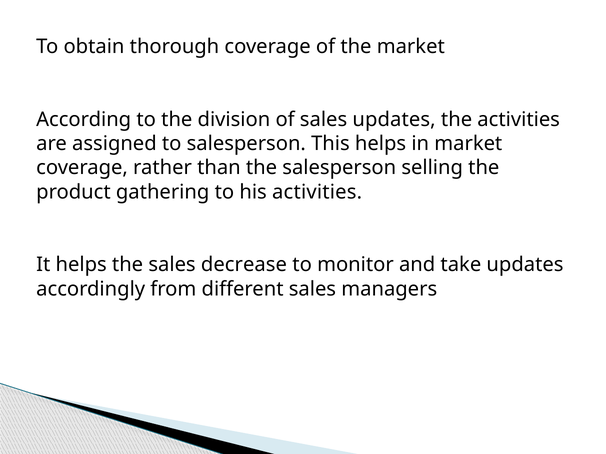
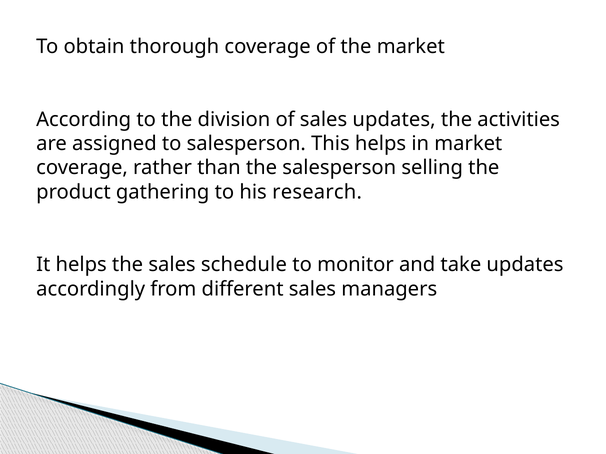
his activities: activities -> research
decrease: decrease -> schedule
